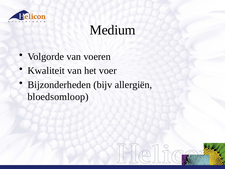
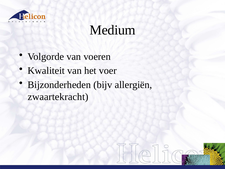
bloedsomloop: bloedsomloop -> zwaartekracht
